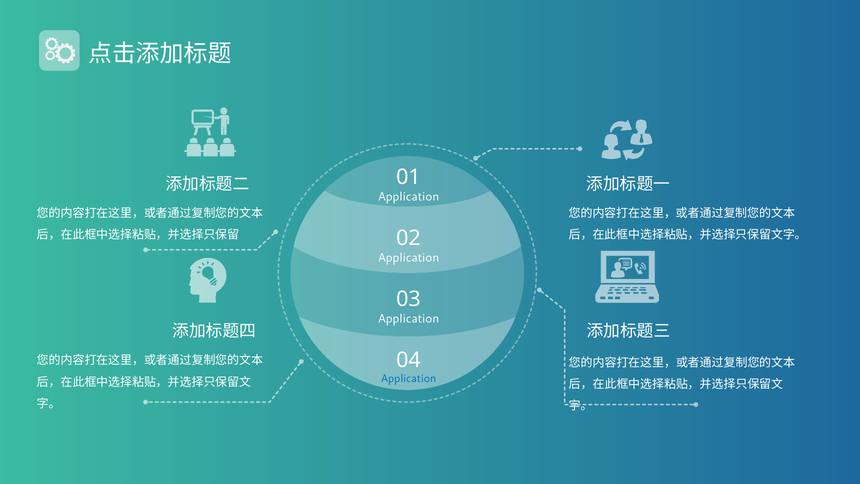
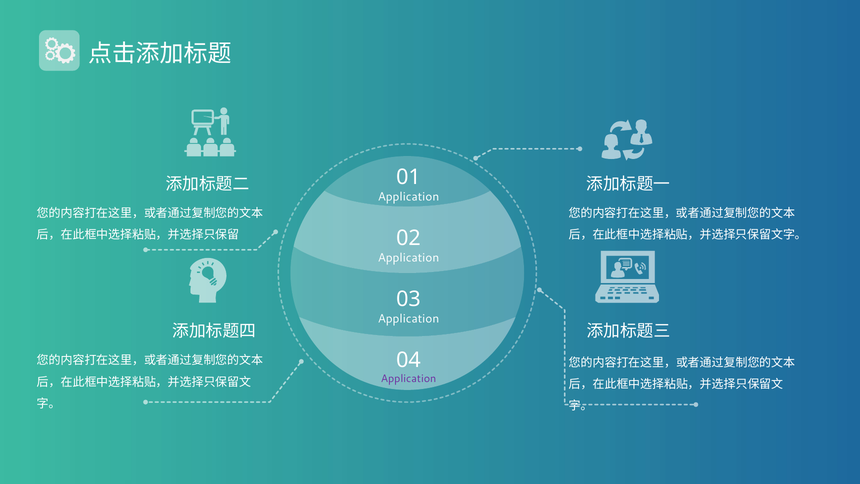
Application at (409, 379) colour: blue -> purple
